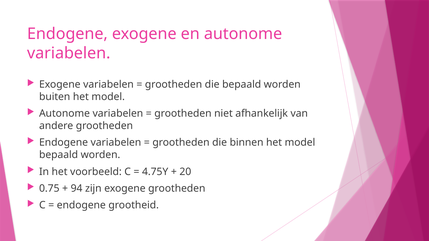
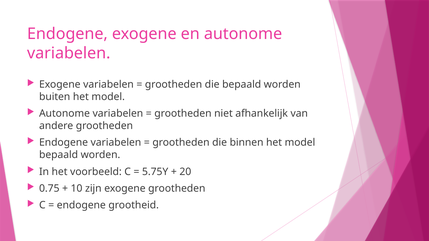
4.75Y: 4.75Y -> 5.75Y
94: 94 -> 10
